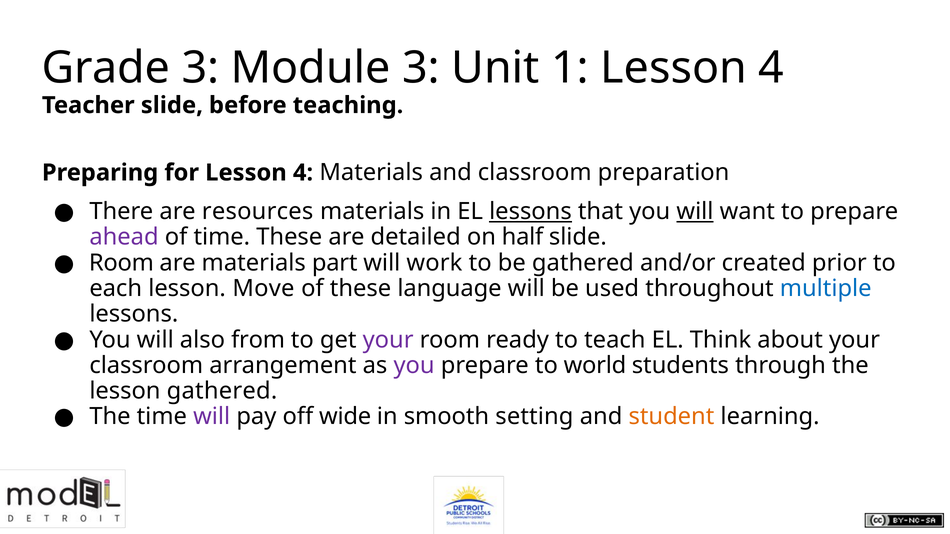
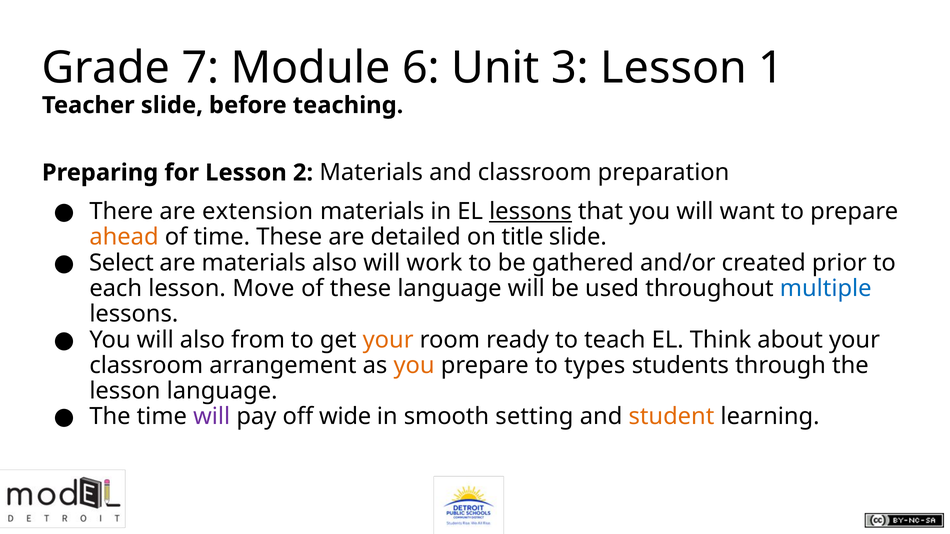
Grade 3: 3 -> 7
Module 3: 3 -> 6
1: 1 -> 3
4 at (771, 68): 4 -> 1
for Lesson 4: 4 -> 2
resources: resources -> extension
will at (695, 212) underline: present -> none
ahead colour: purple -> orange
half: half -> title
Room at (121, 263): Room -> Select
materials part: part -> also
your at (388, 340) colour: purple -> orange
you at (414, 366) colour: purple -> orange
world: world -> types
lesson gathered: gathered -> language
